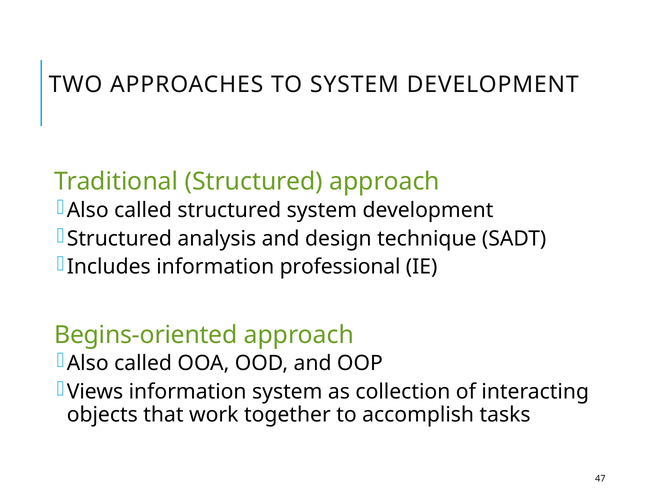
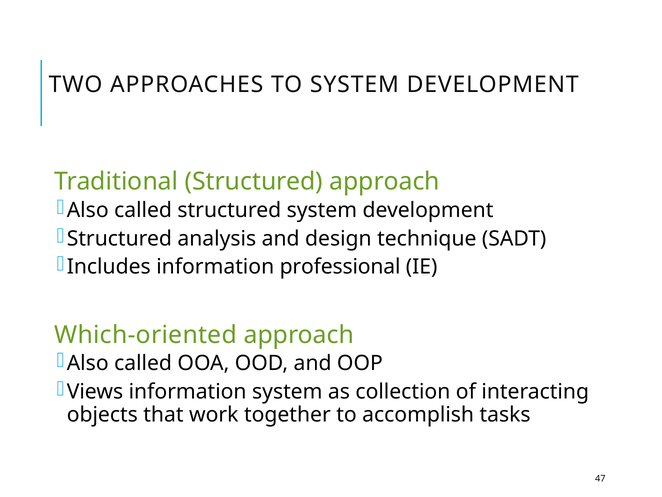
Begins-oriented: Begins-oriented -> Which-oriented
